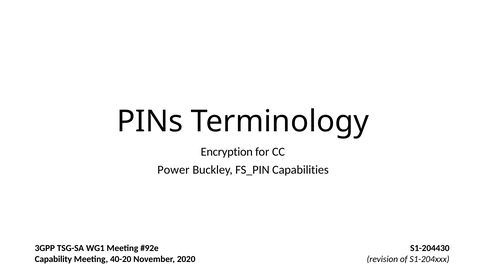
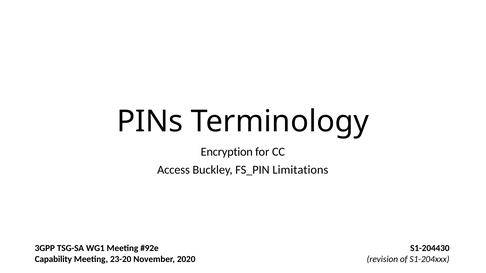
Power: Power -> Access
Capabilities: Capabilities -> Limitations
40-20: 40-20 -> 23-20
